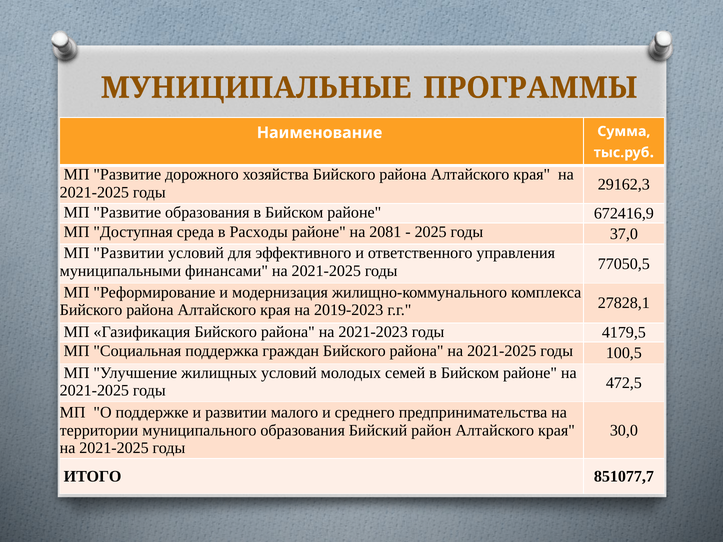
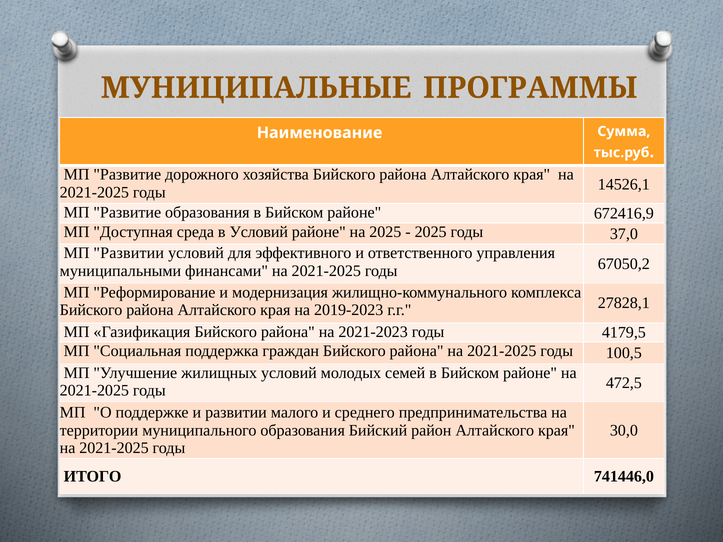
29162,3: 29162,3 -> 14526,1
в Расходы: Расходы -> Условий
на 2081: 2081 -> 2025
77050,5: 77050,5 -> 67050,2
851077,7: 851077,7 -> 741446,0
